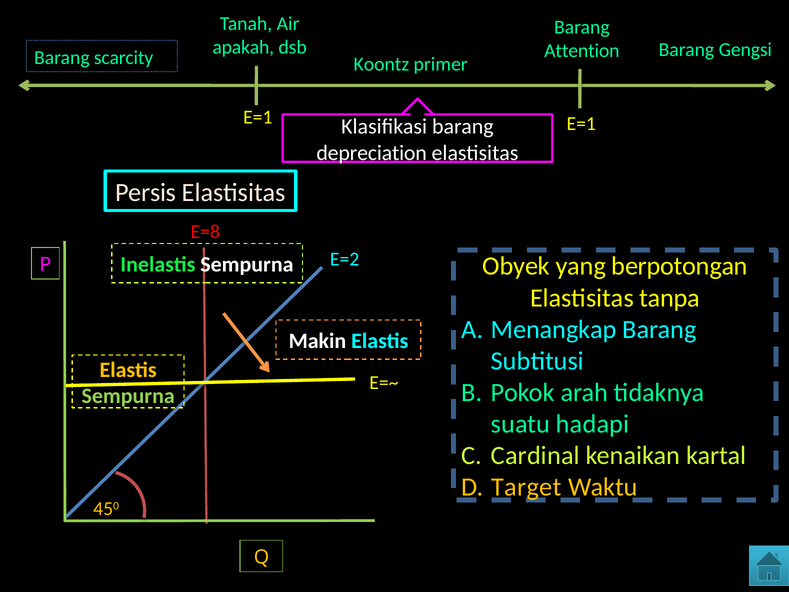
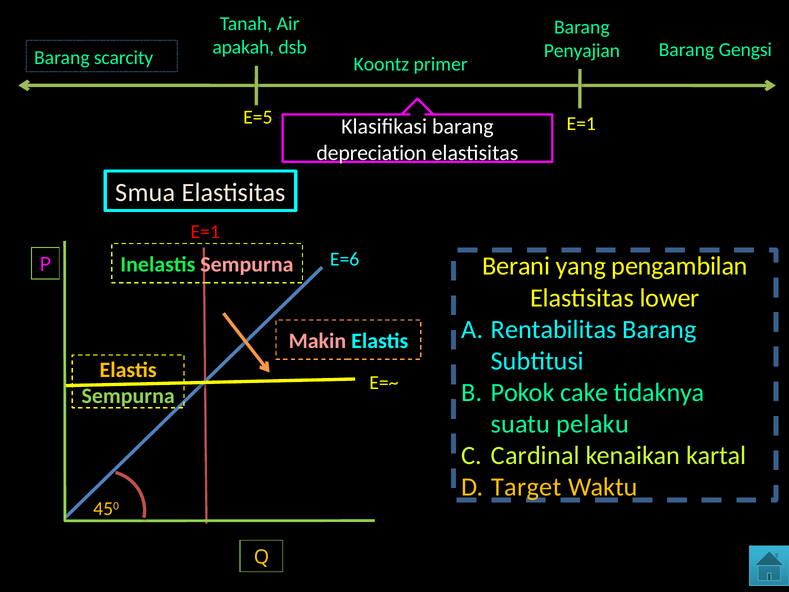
Attention: Attention -> Penyajian
E=1 at (258, 117): E=1 -> E=5
Persis: Persis -> Smua
E=8 at (205, 232): E=8 -> E=1
E=2: E=2 -> E=6
Obyek: Obyek -> Berani
berpotongan: berpotongan -> pengambilan
Sempurna at (247, 265) colour: white -> pink
tanpa: tanpa -> lower
Menangkap: Menangkap -> Rentabilitas
Makin colour: white -> pink
arah: arah -> cake
hadapi: hadapi -> pelaku
